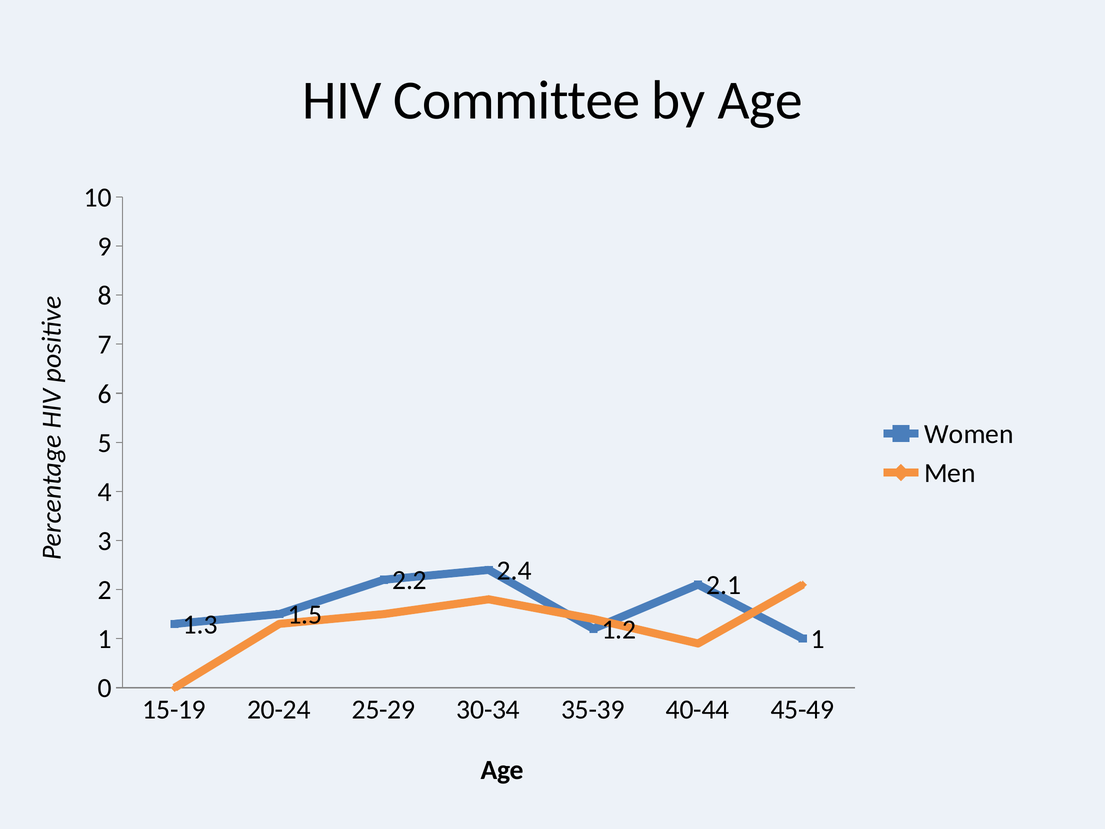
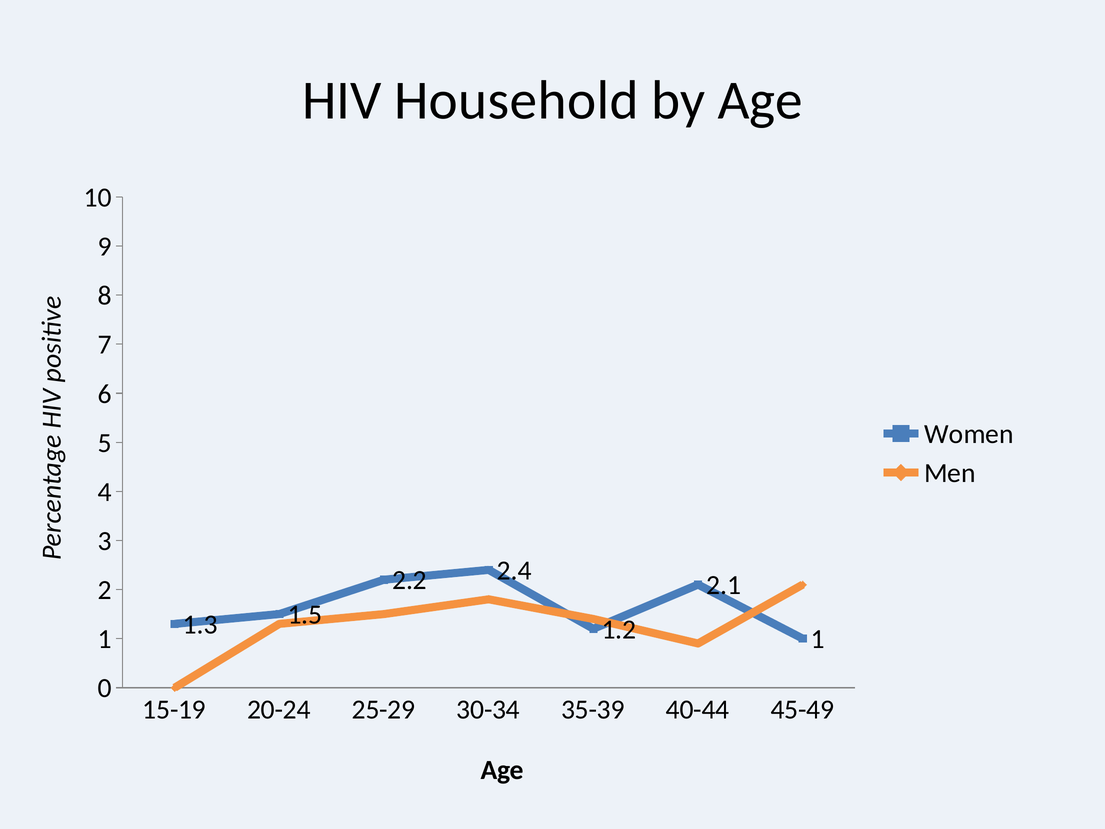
Committee: Committee -> Household
